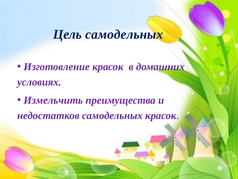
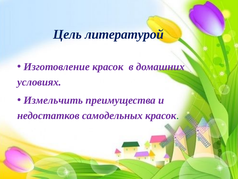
Цель самодельных: самодельных -> литературой
